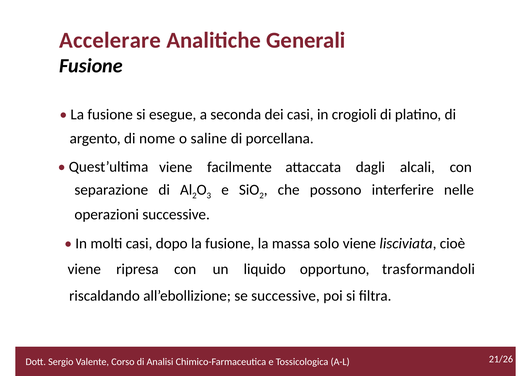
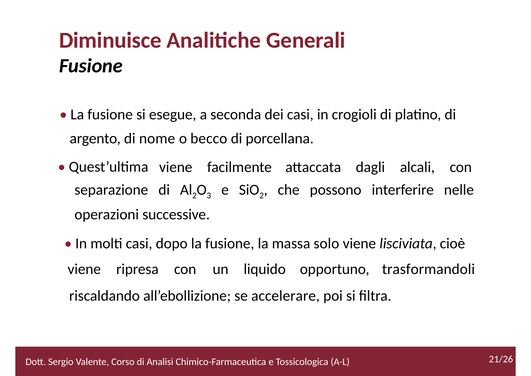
Accelerare: Accelerare -> Diminuisce
saline: saline -> becco
se successive: successive -> accelerare
